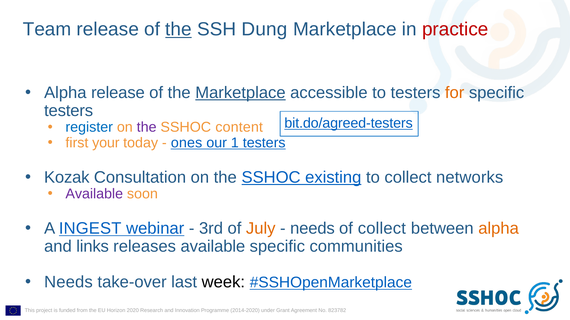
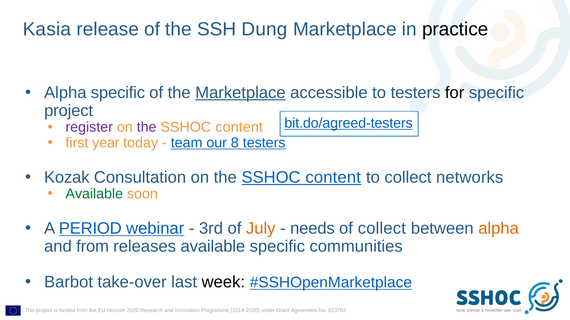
Team: Team -> Kasia
the at (179, 29) underline: present -> none
practice colour: red -> black
Alpha release: release -> specific
for colour: orange -> black
testers at (69, 111): testers -> project
register colour: blue -> purple
your: your -> year
ones: ones -> team
1: 1 -> 8
existing at (333, 178): existing -> content
Available at (94, 194) colour: purple -> green
INGEST: INGEST -> PERIOD
and links: links -> from
Needs at (68, 283): Needs -> Barbot
